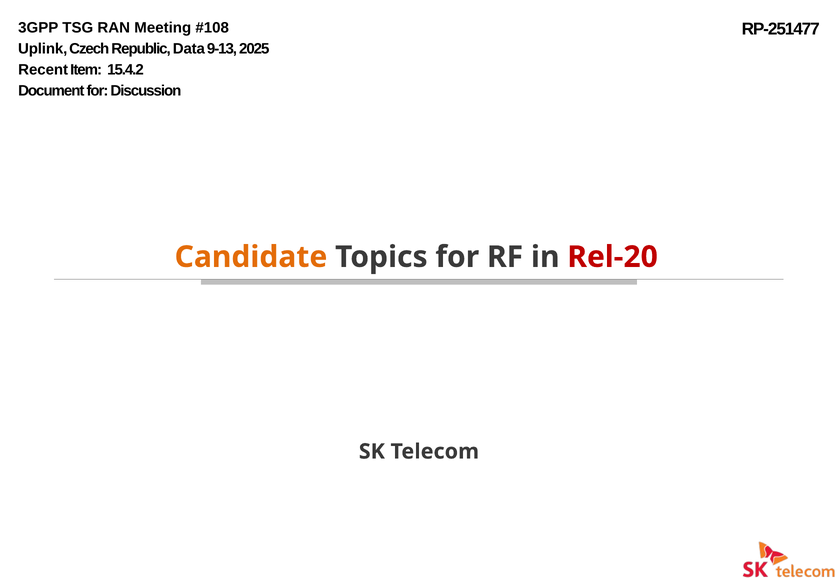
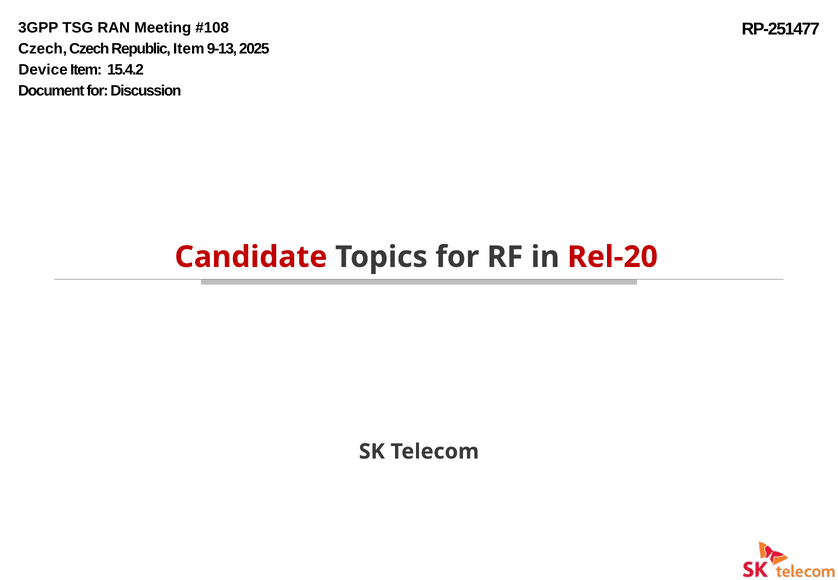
Uplink at (43, 49): Uplink -> Czech
Republic Data: Data -> Item
Recent: Recent -> Device
Candidate colour: orange -> red
